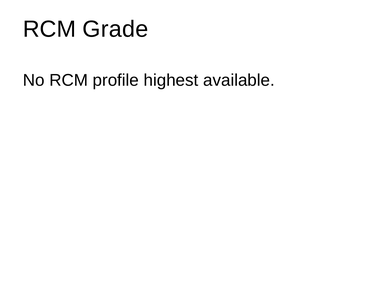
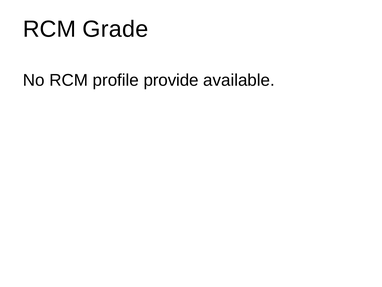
highest: highest -> provide
